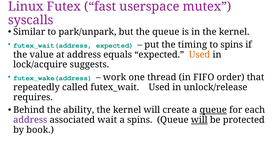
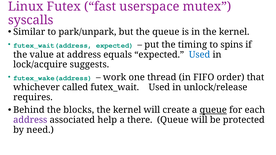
Used at (200, 55) colour: orange -> blue
repeatedly: repeatedly -> whichever
ability: ability -> blocks
wait: wait -> help
a spins: spins -> there
will at (199, 120) underline: present -> none
book: book -> need
